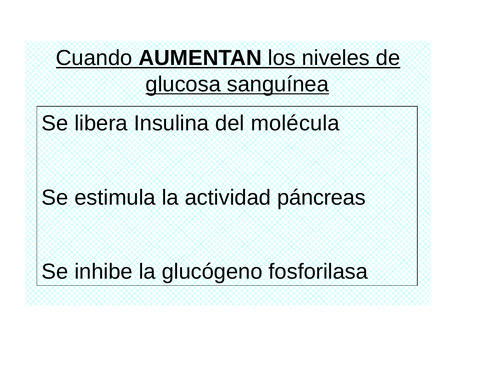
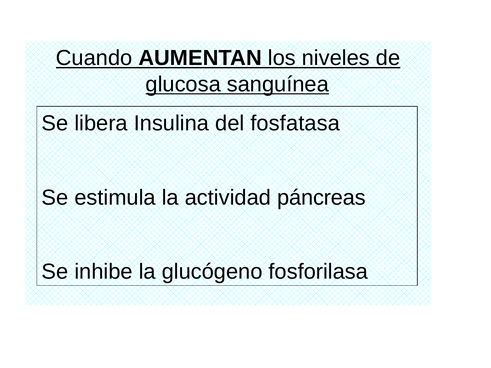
molécula: molécula -> fosfatasa
